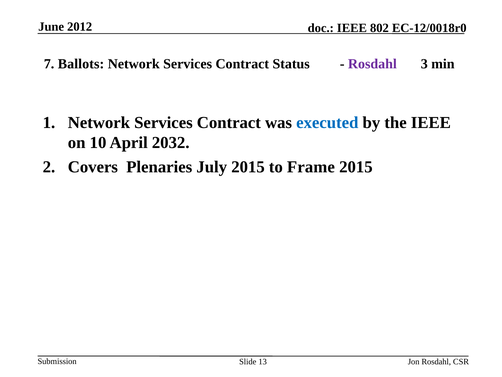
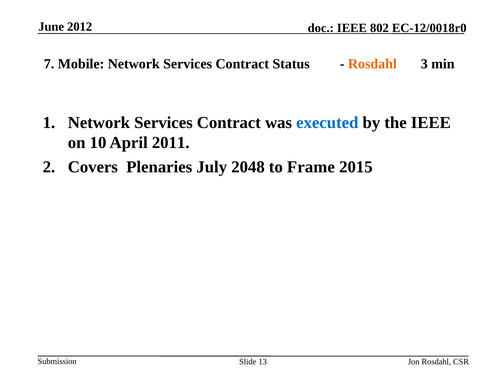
Ballots: Ballots -> Mobile
Rosdahl at (372, 64) colour: purple -> orange
2032: 2032 -> 2011
July 2015: 2015 -> 2048
